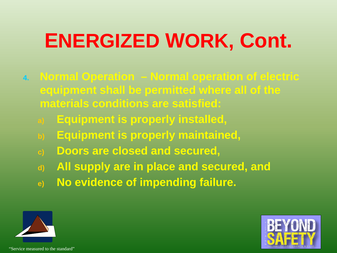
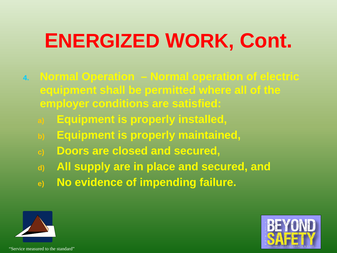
materials: materials -> employer
